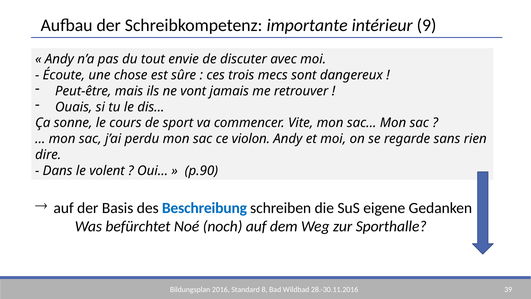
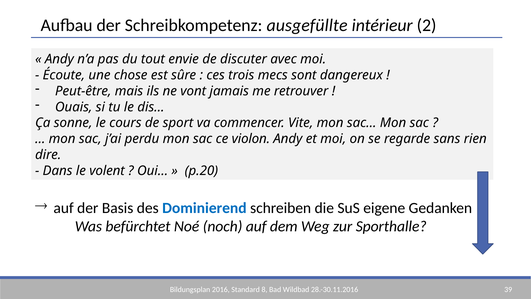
importante: importante -> ausgefüllte
9: 9 -> 2
p.90: p.90 -> p.20
Beschreibung: Beschreibung -> Dominierend
